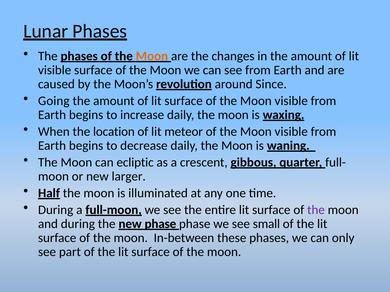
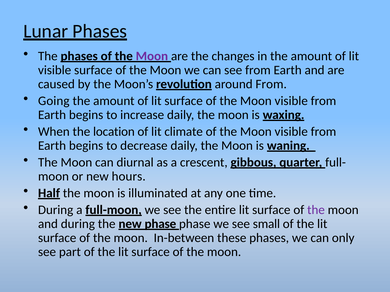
Moon at (152, 56) colour: orange -> purple
around Since: Since -> From
meteor: meteor -> climate
ecliptic: ecliptic -> diurnal
larger: larger -> hours
